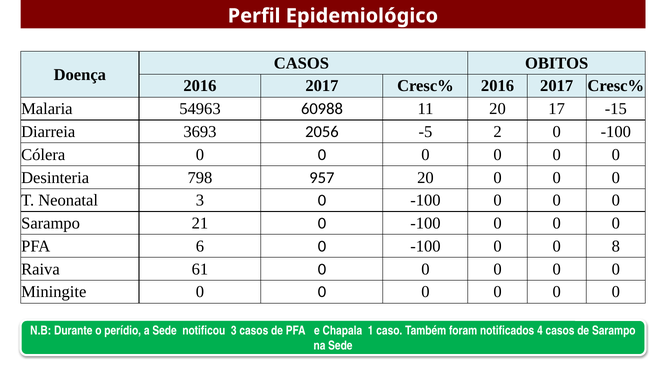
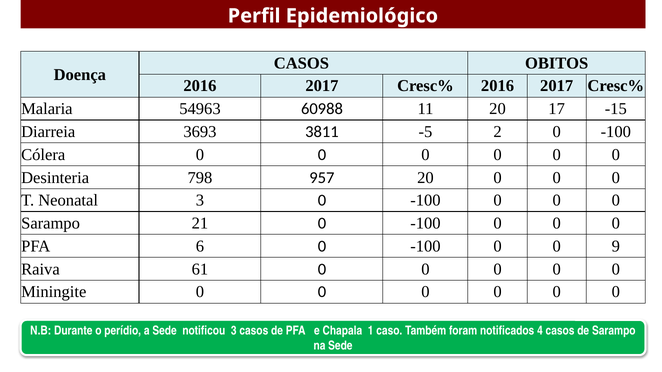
2056: 2056 -> 3811
8: 8 -> 9
